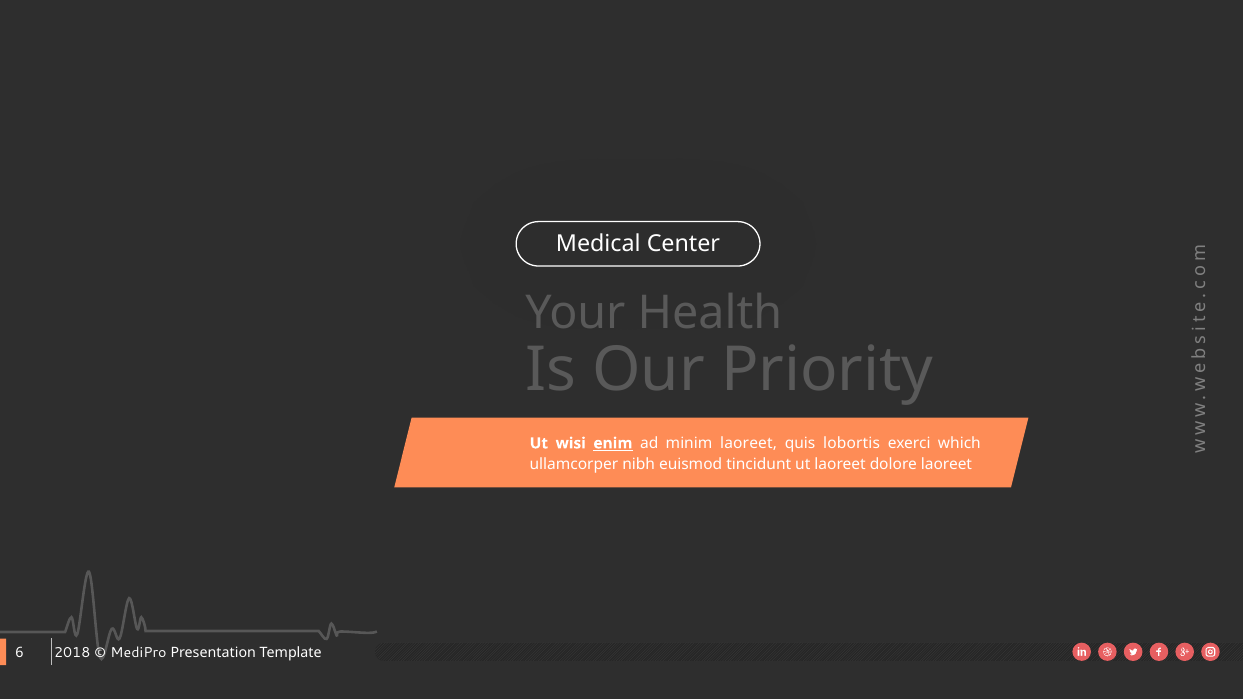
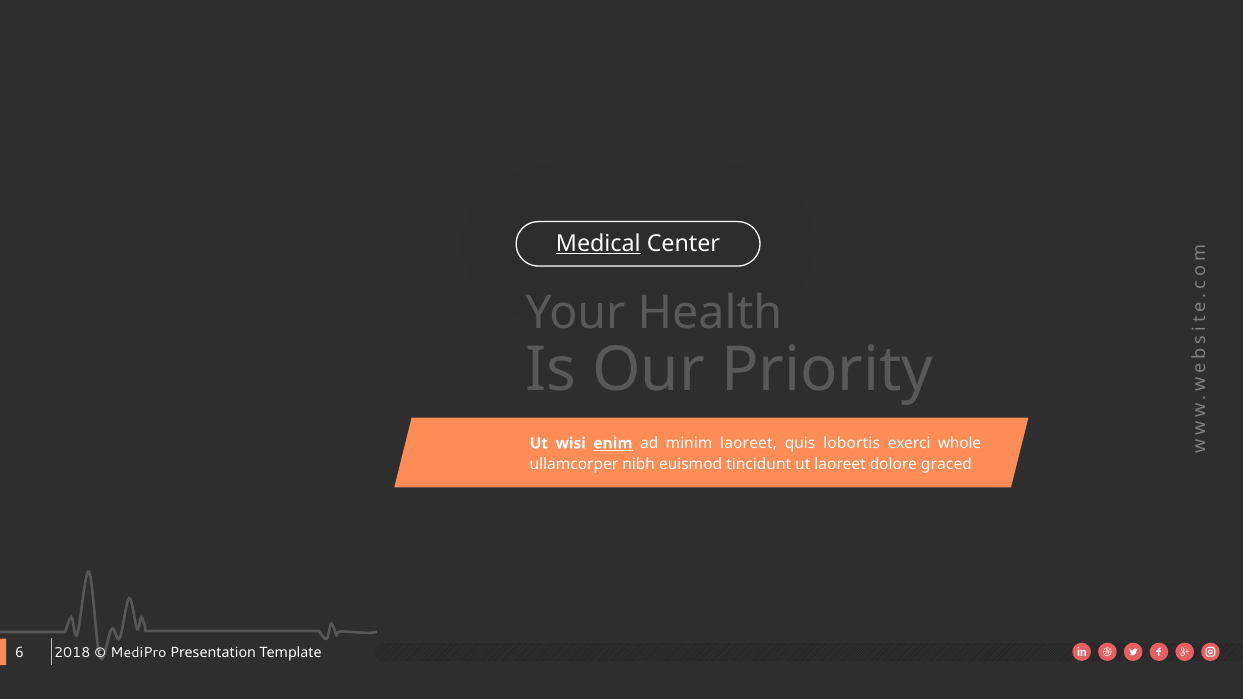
Medical underline: none -> present
which: which -> whole
dolore laoreet: laoreet -> graced
